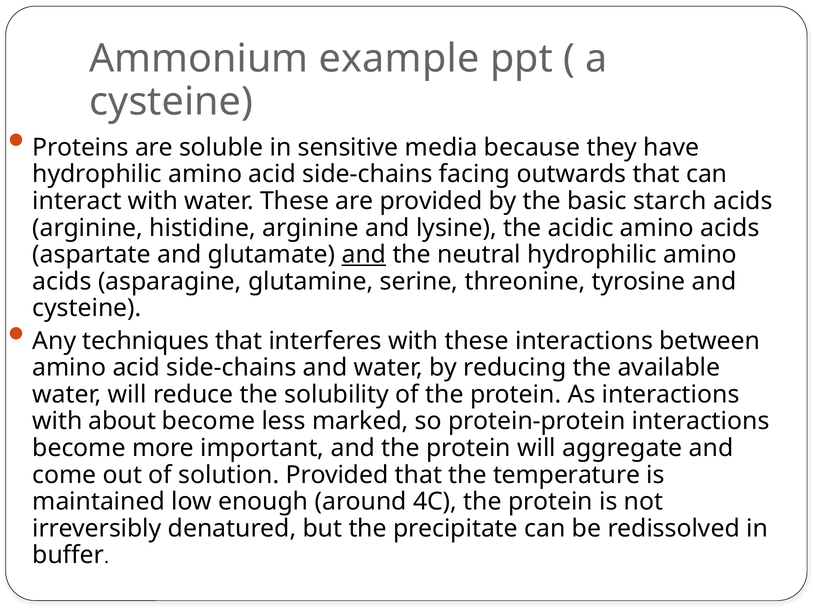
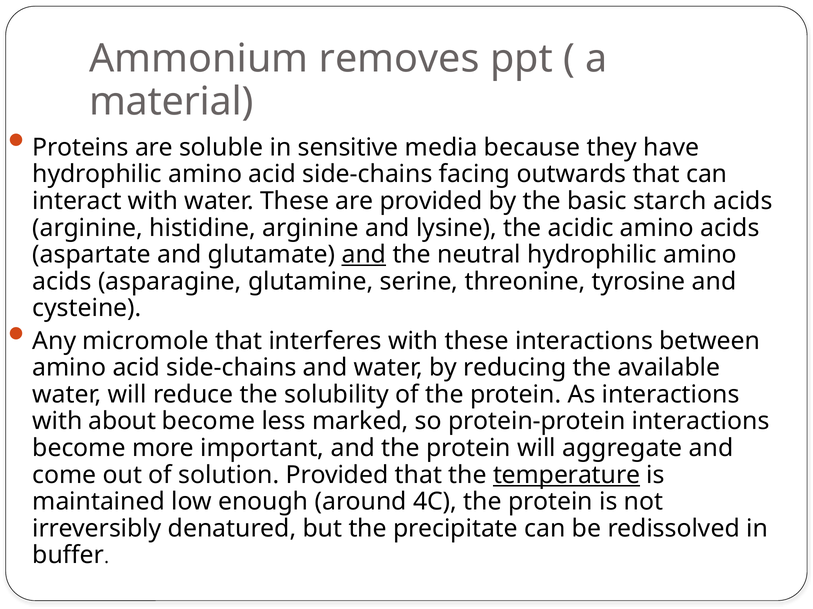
example: example -> removes
cysteine at (171, 102): cysteine -> material
techniques: techniques -> micromole
temperature underline: none -> present
